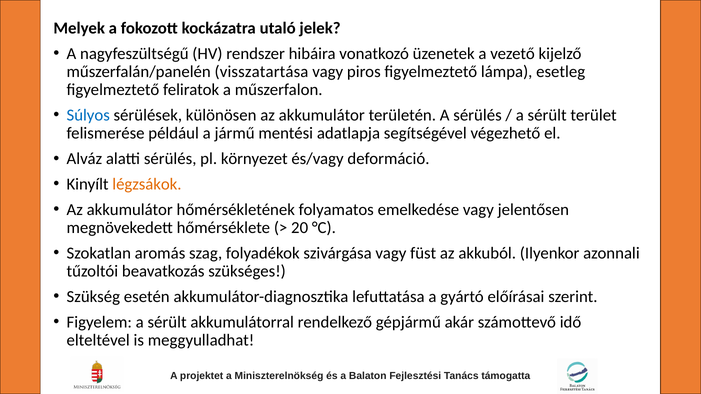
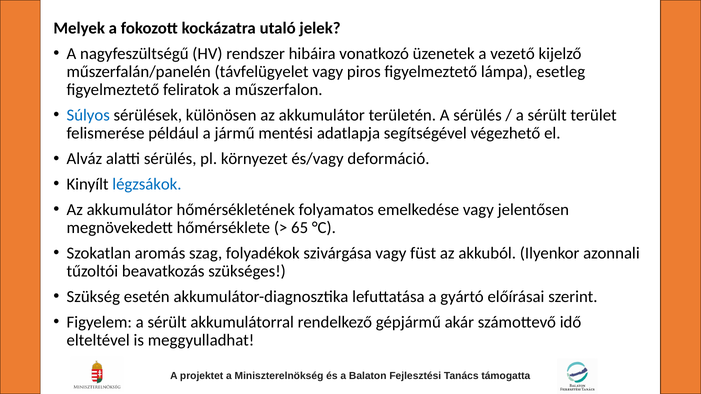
visszatartása: visszatartása -> távfelügyelet
légzsákok colour: orange -> blue
20: 20 -> 65
